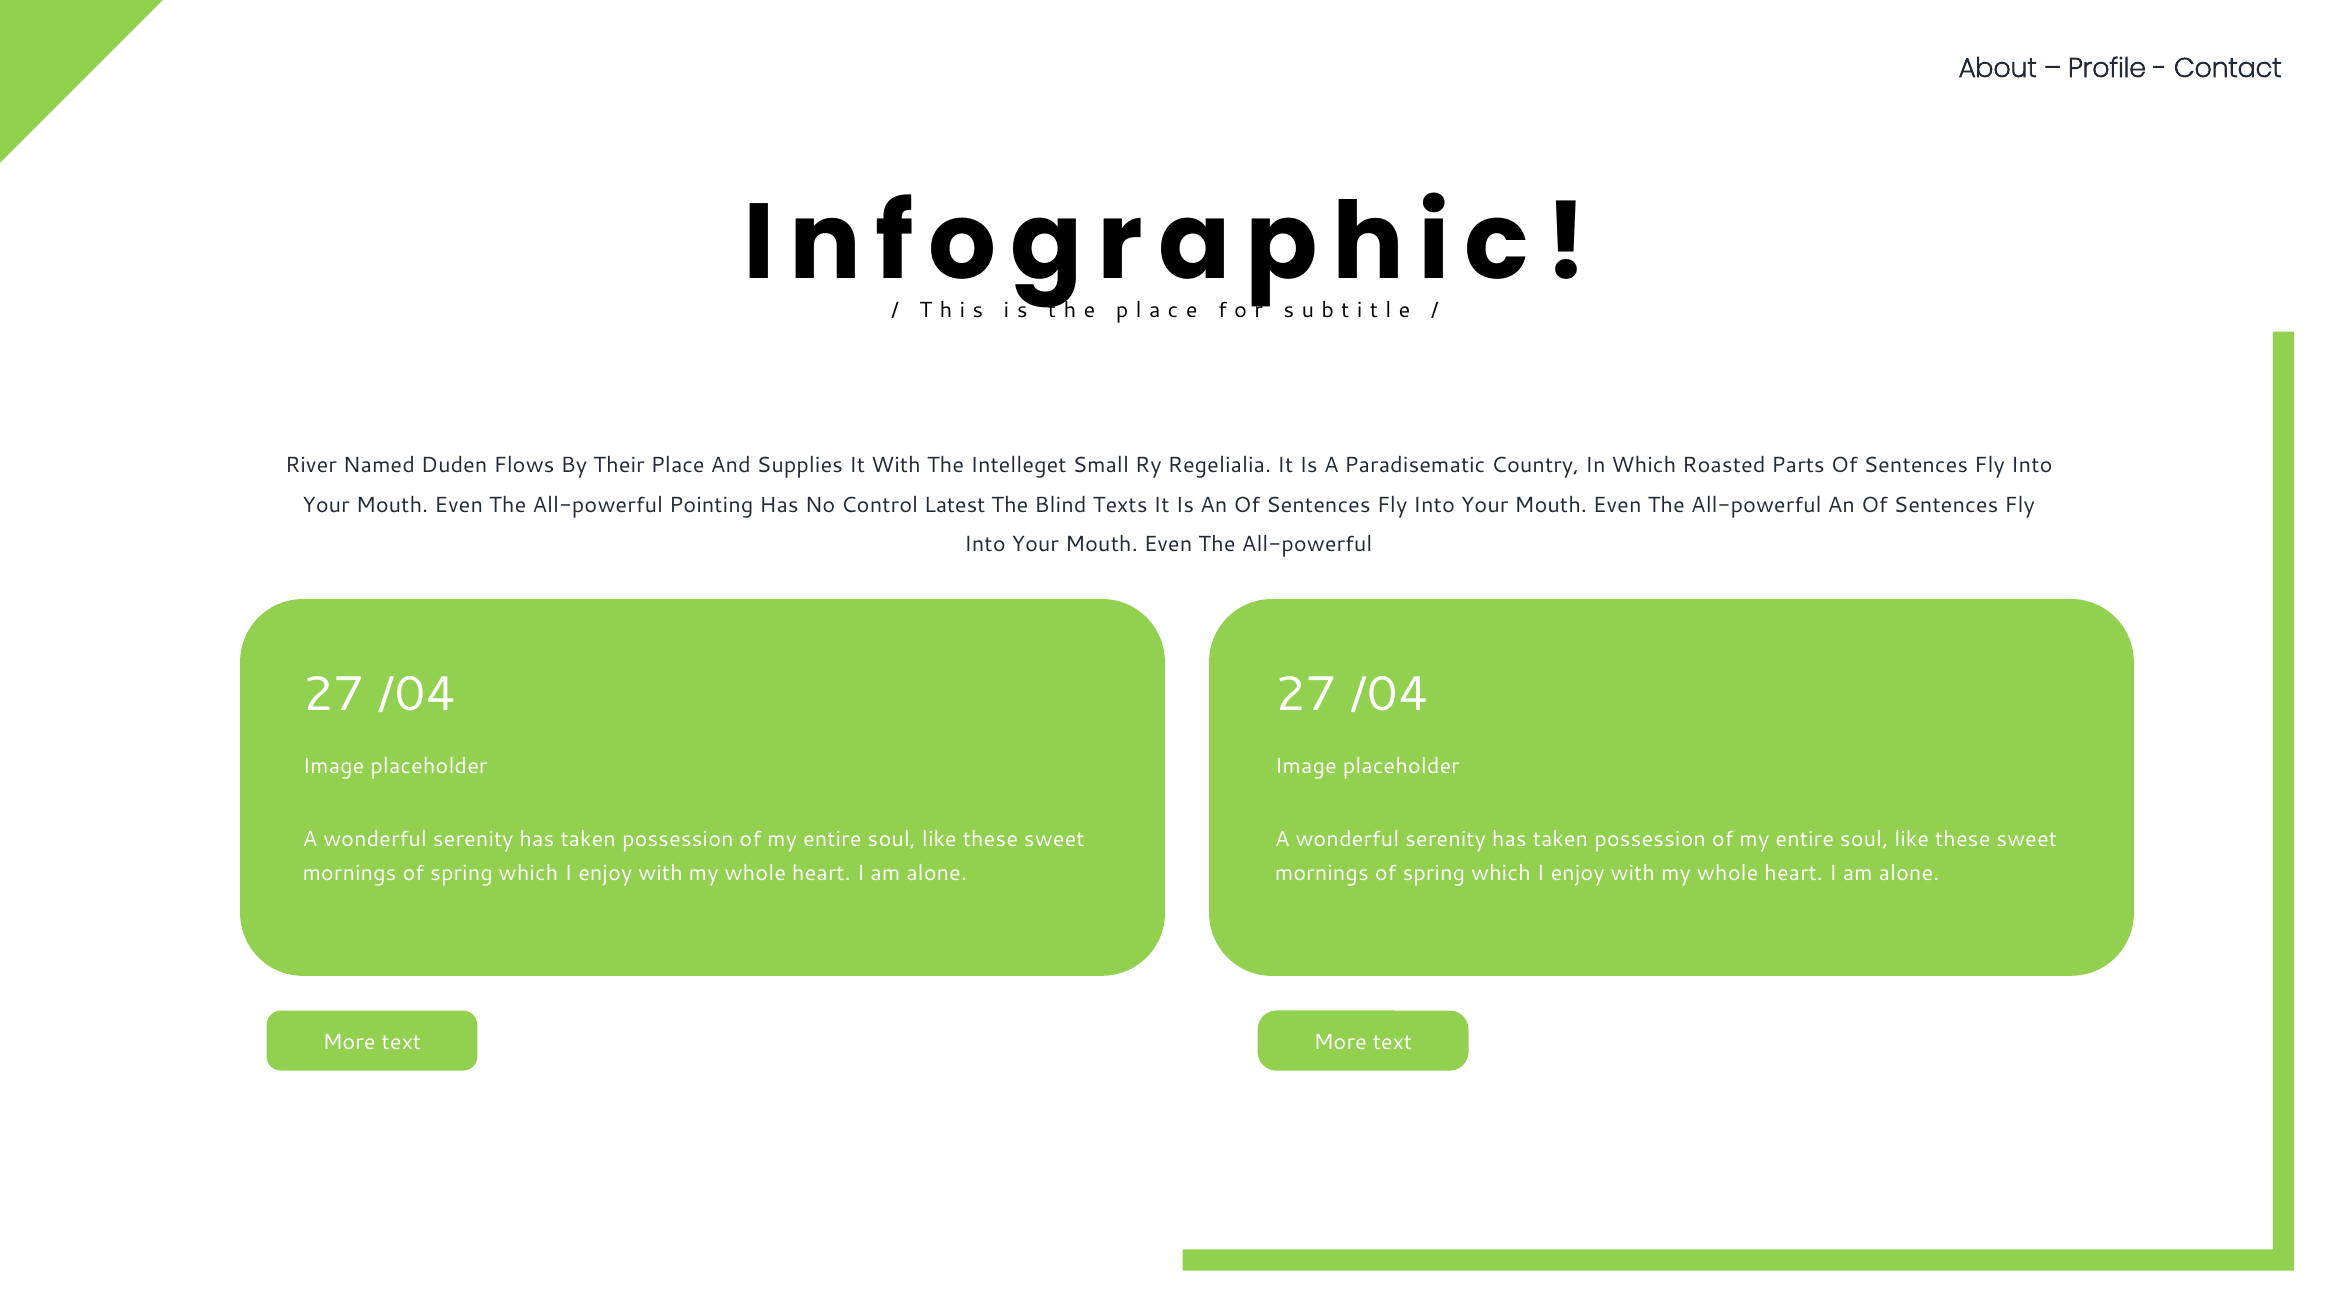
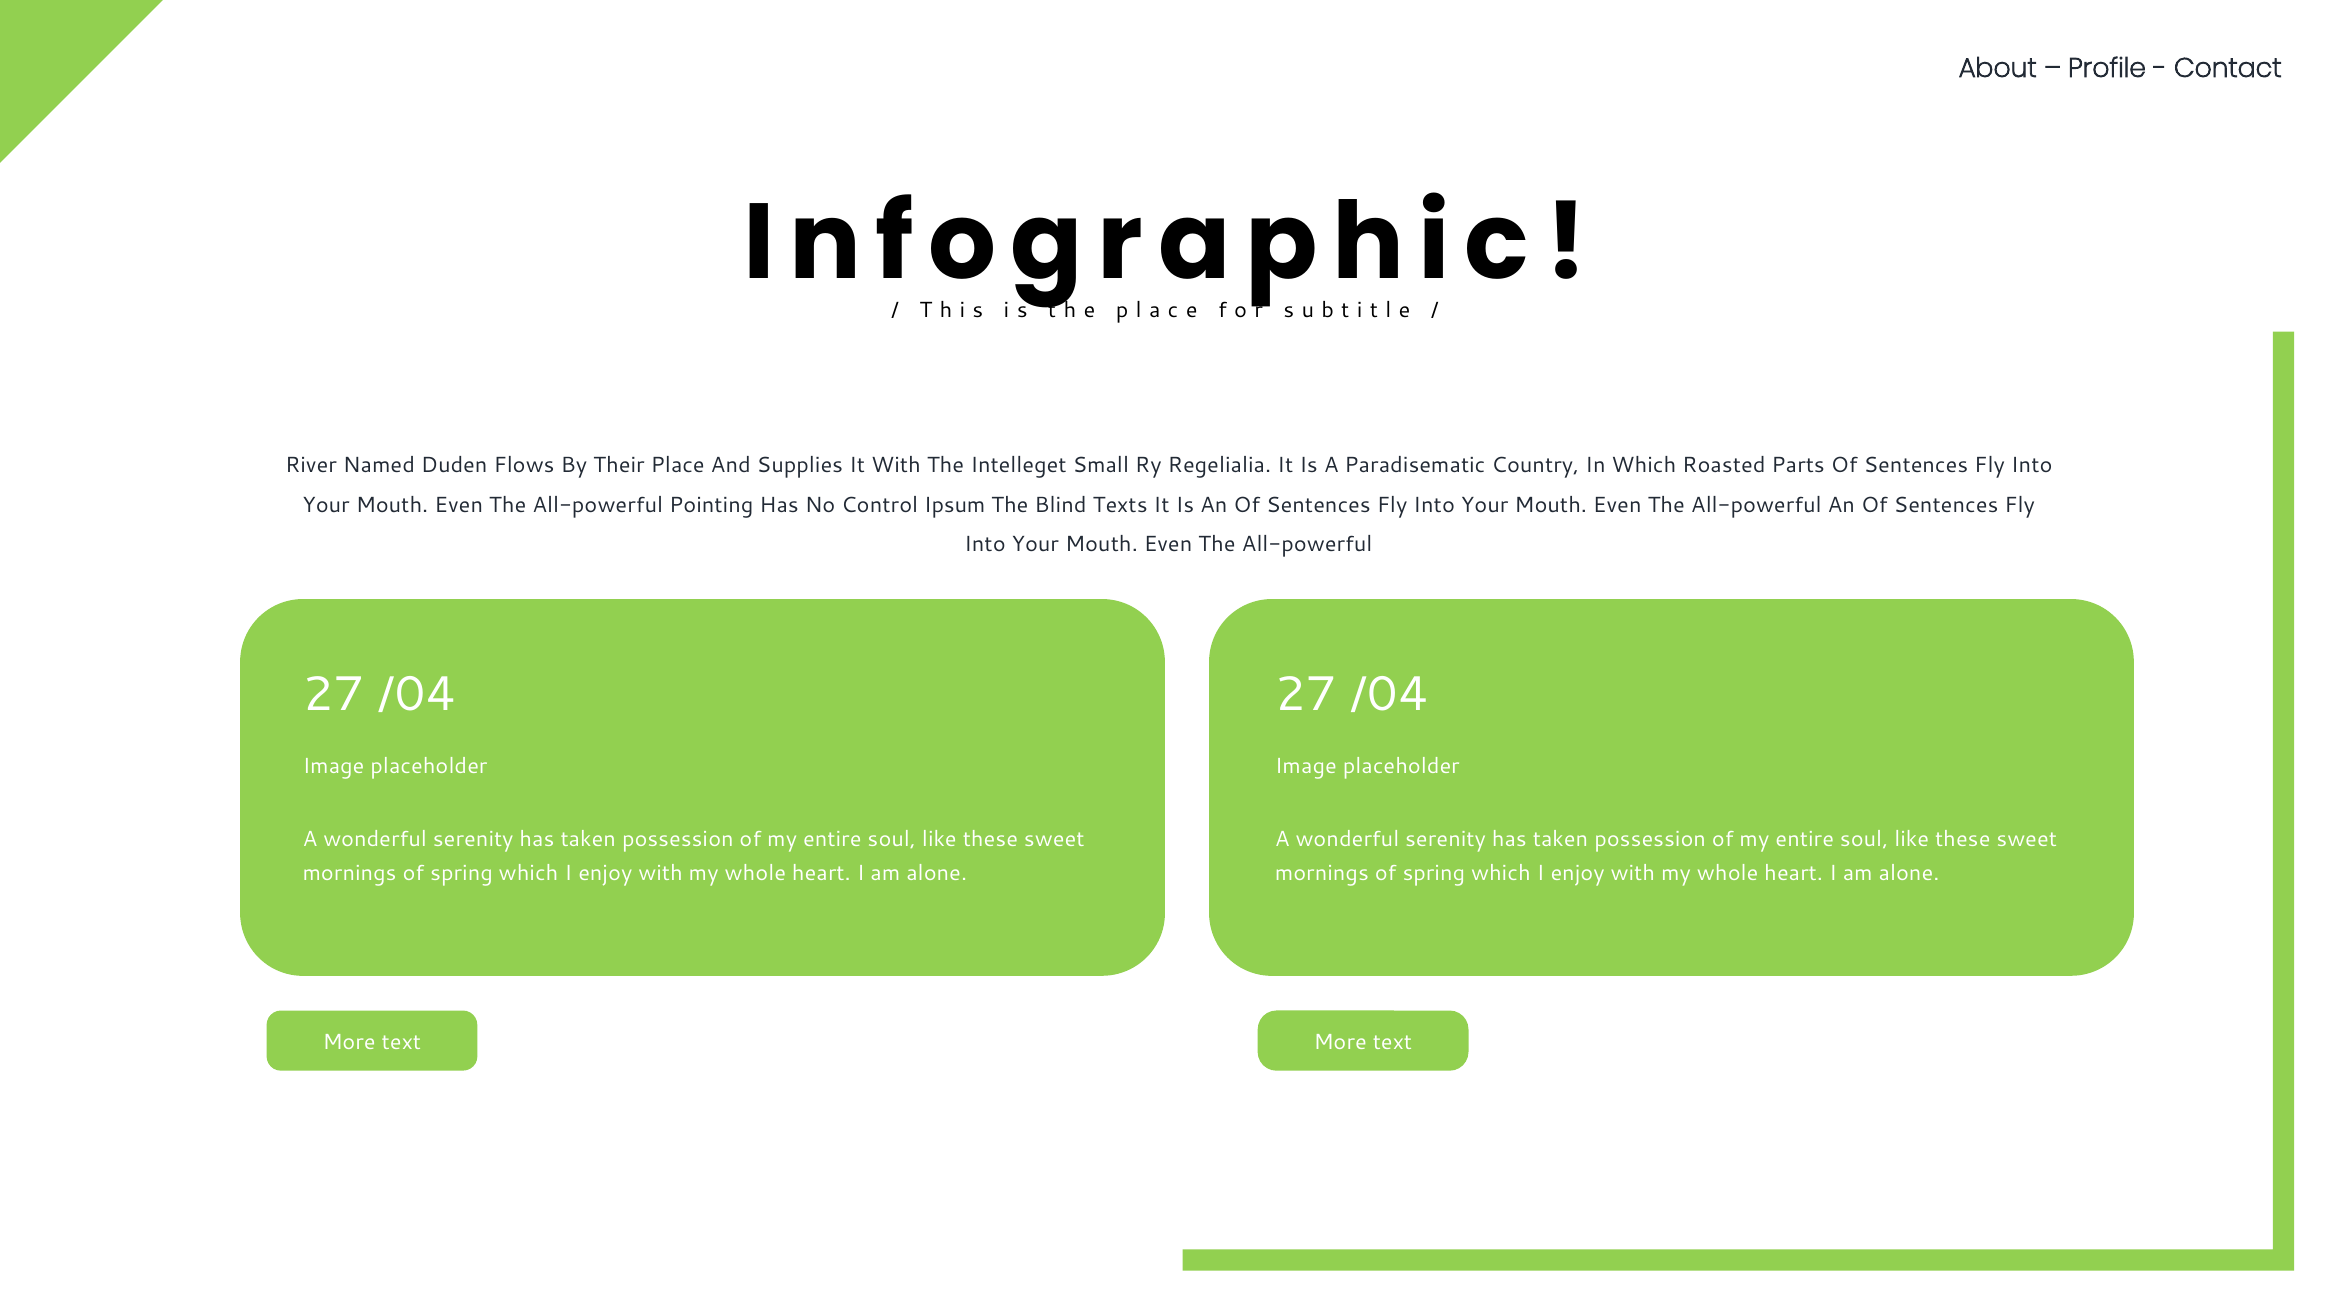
Latest: Latest -> Ipsum
